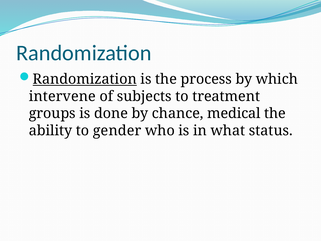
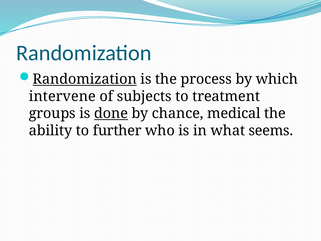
done underline: none -> present
gender: gender -> further
status: status -> seems
